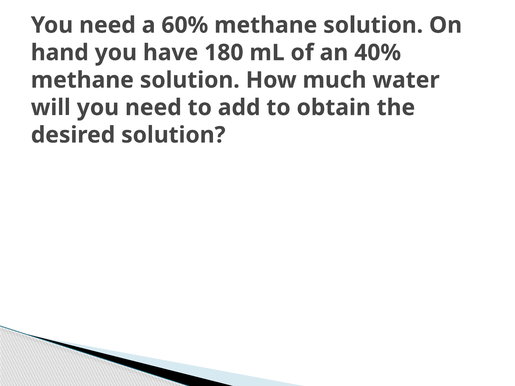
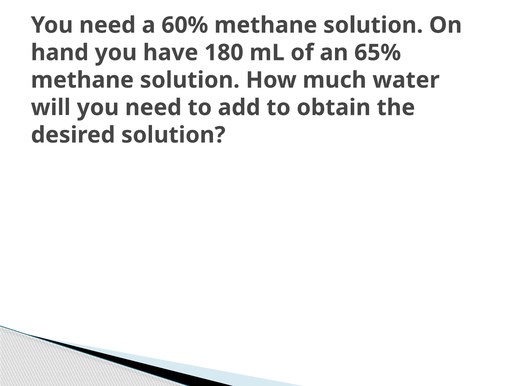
40%: 40% -> 65%
